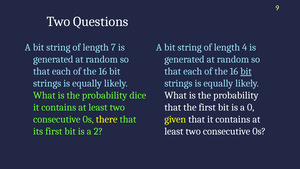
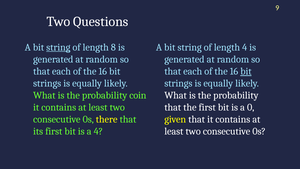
string at (58, 47) underline: none -> present
7: 7 -> 8
dice: dice -> coin
a 2: 2 -> 4
